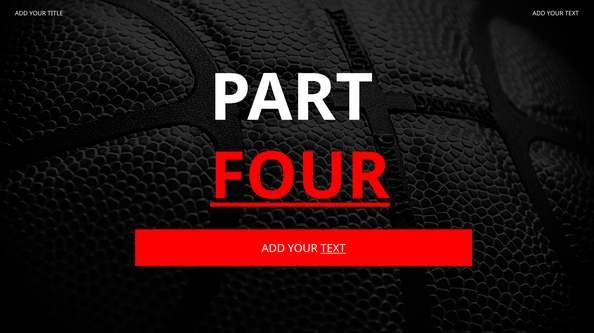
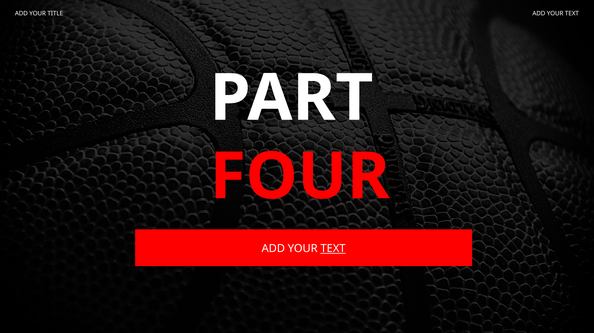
FOUR underline: present -> none
